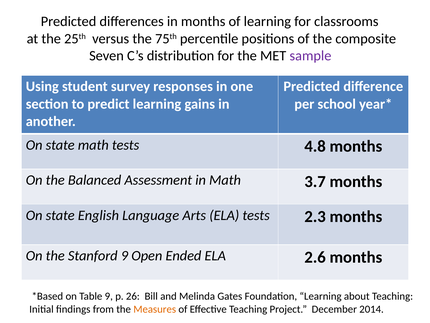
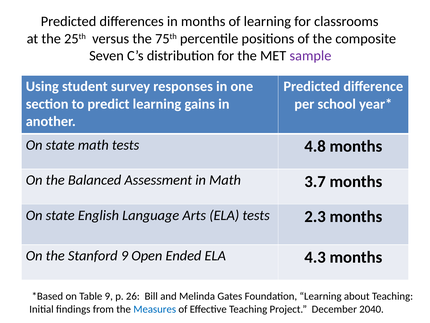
2.6: 2.6 -> 4.3
Measures colour: orange -> blue
2014: 2014 -> 2040
